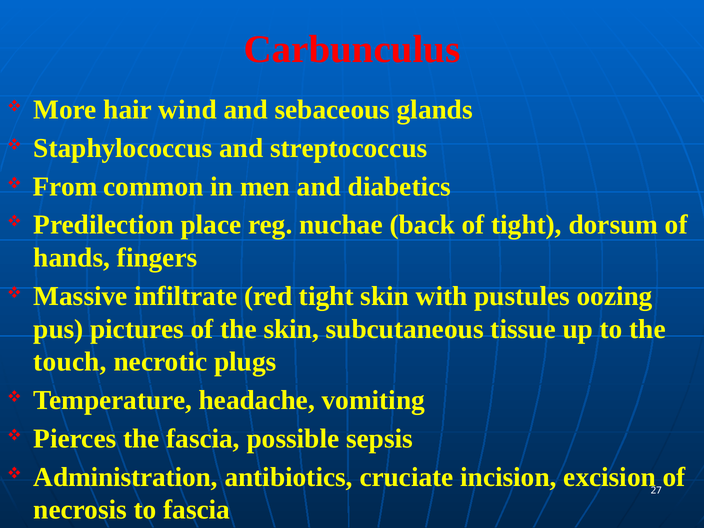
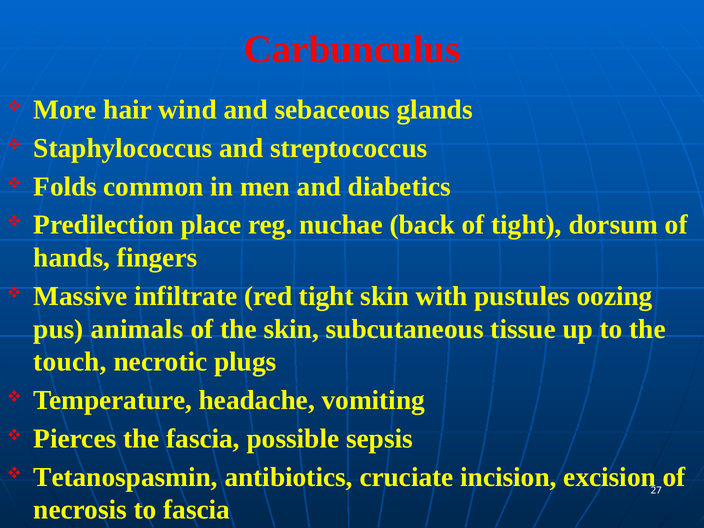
From: From -> Folds
pictures: pictures -> animals
Administration: Administration -> Tetanospasmin
